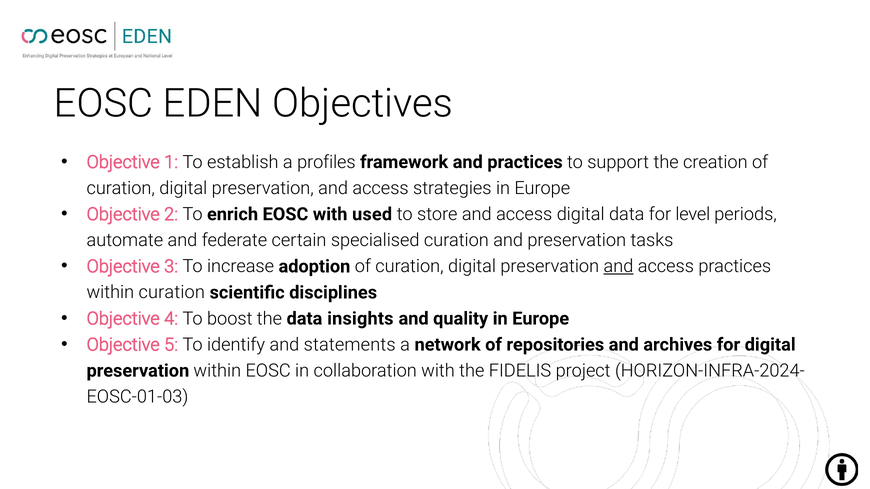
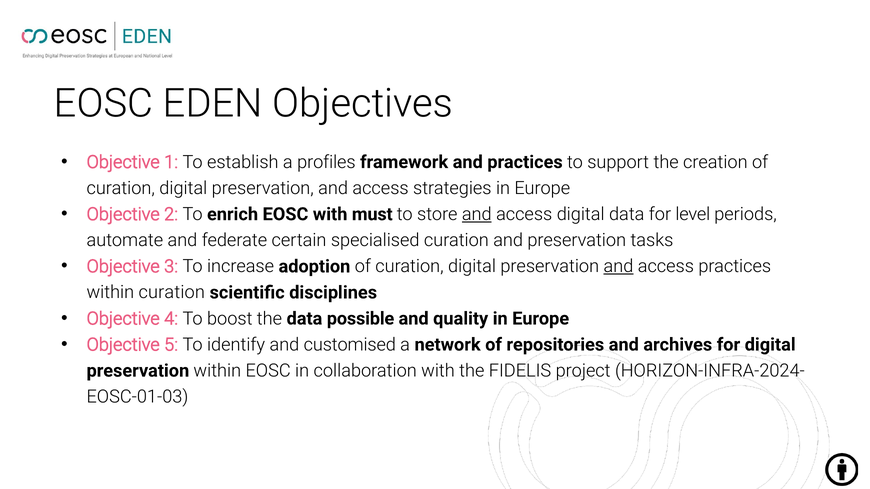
used: used -> must
and at (477, 214) underline: none -> present
insights: insights -> possible
statements: statements -> customised
